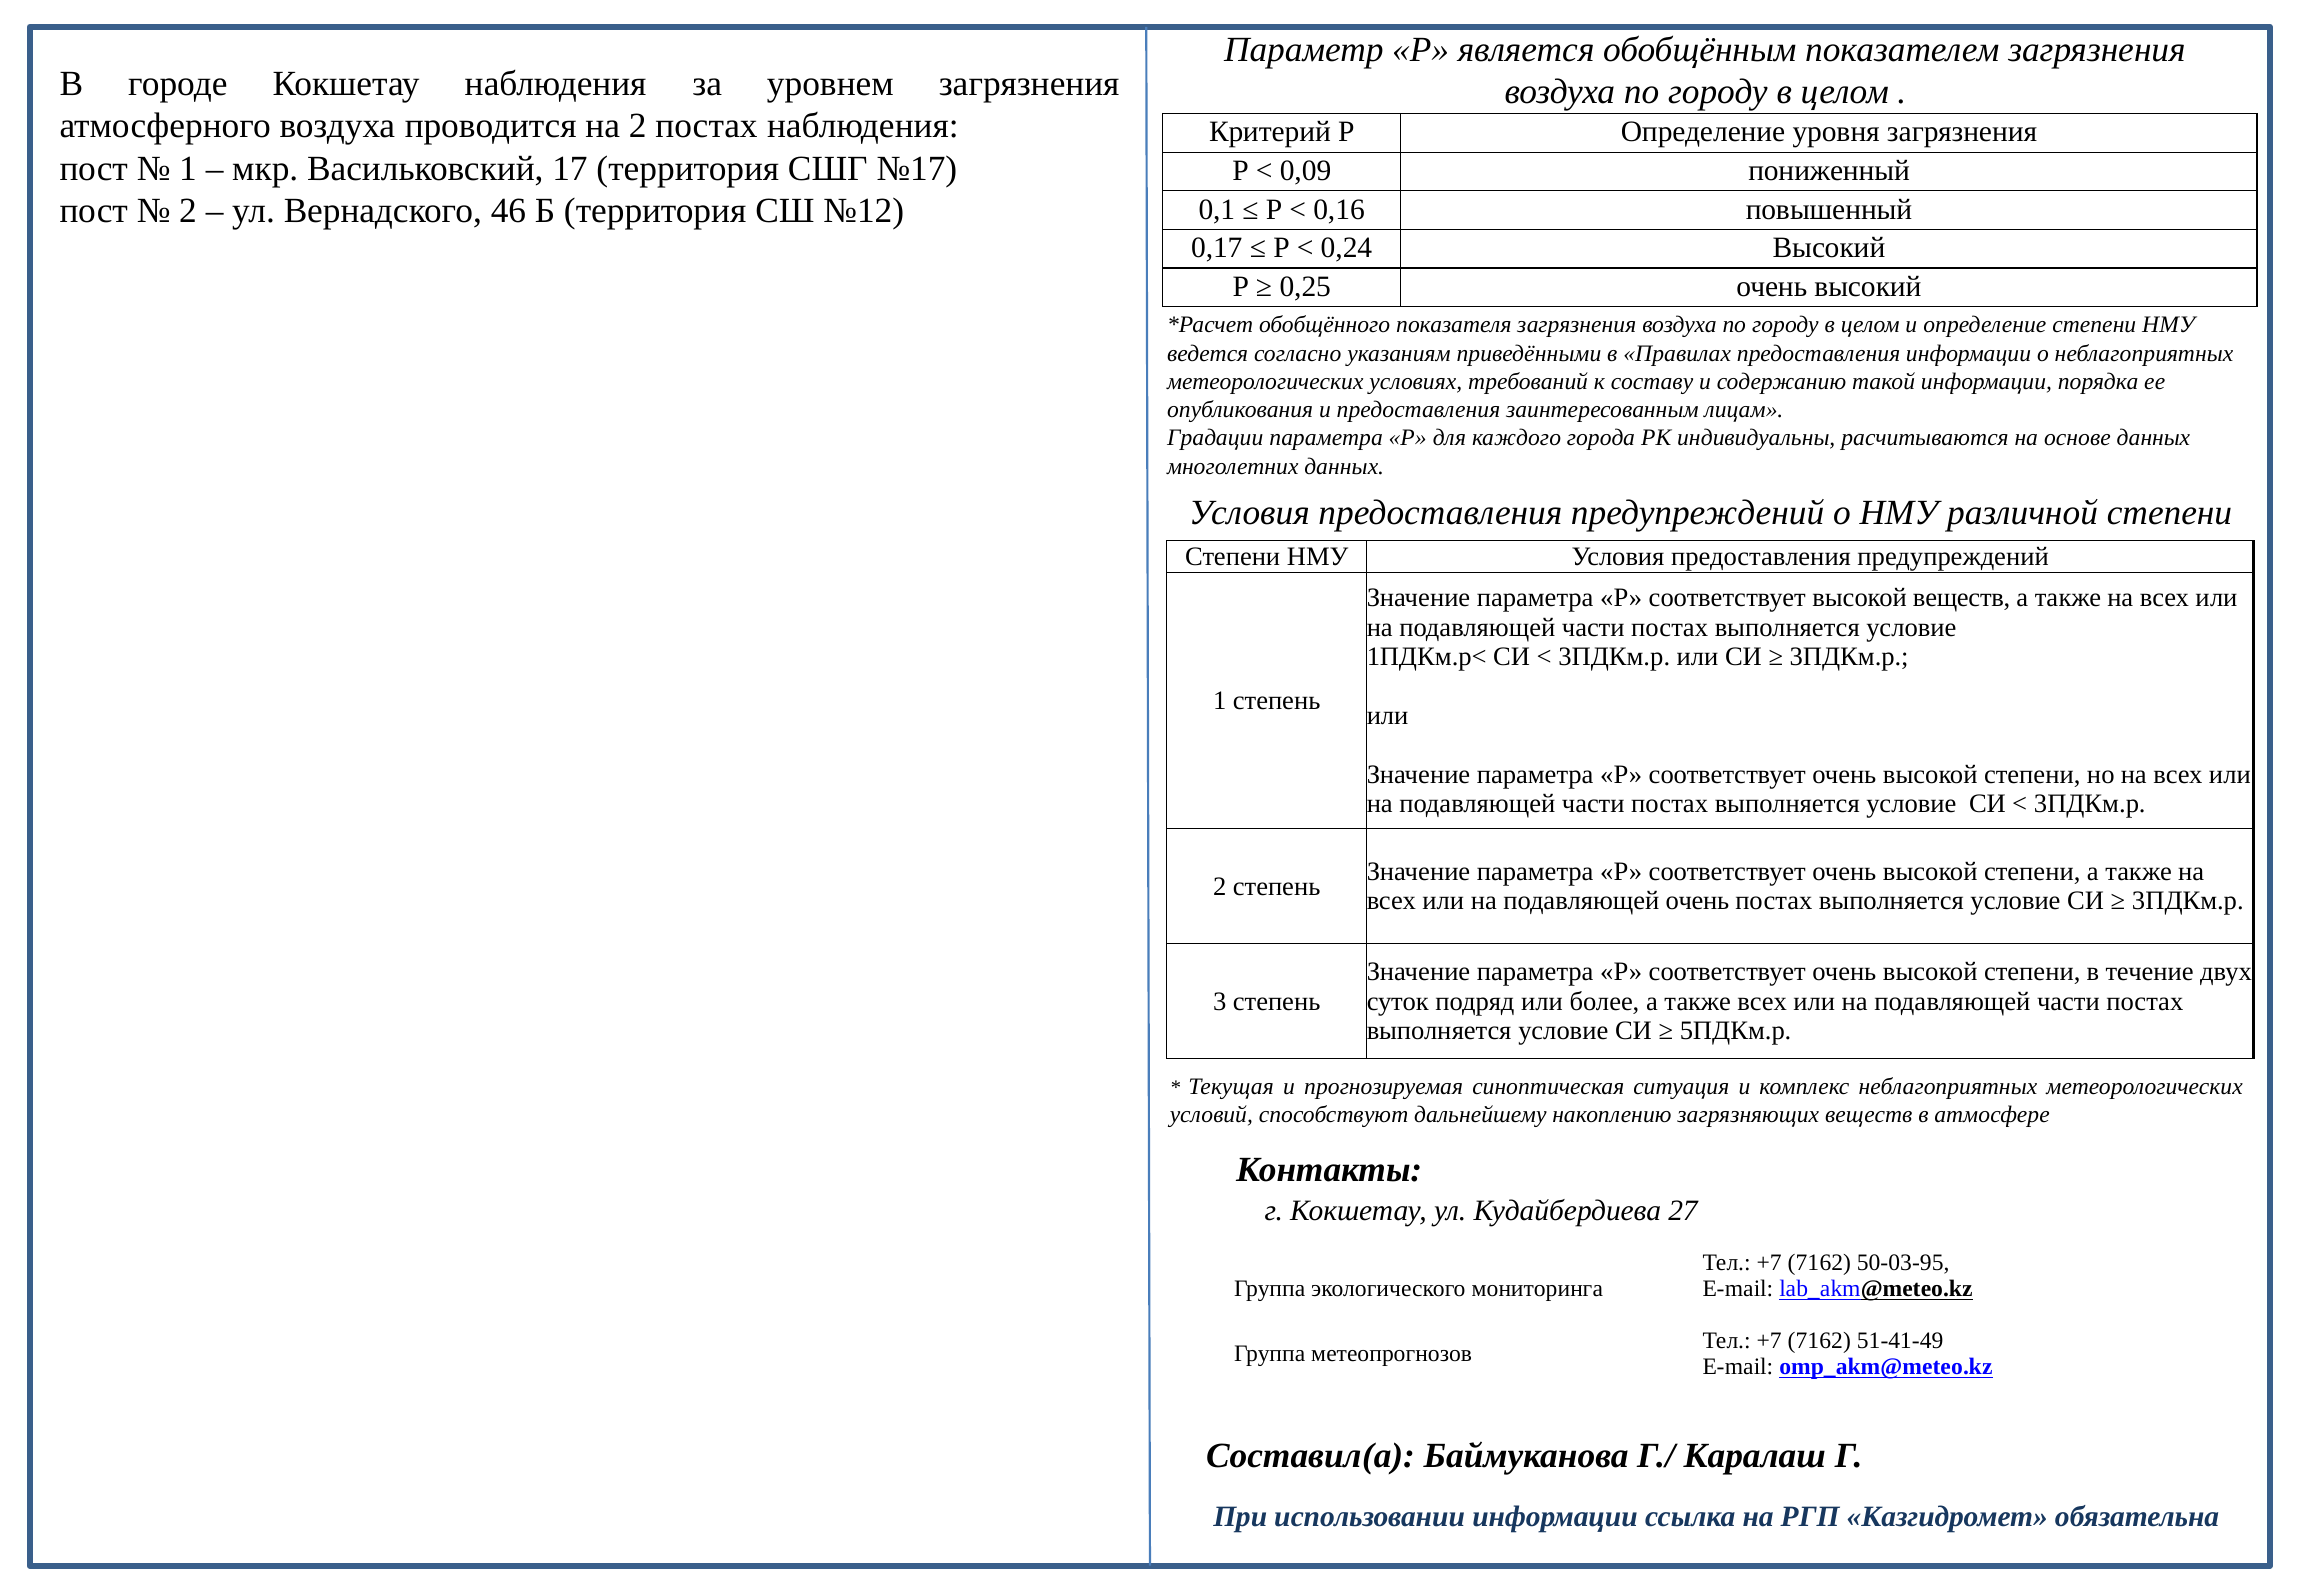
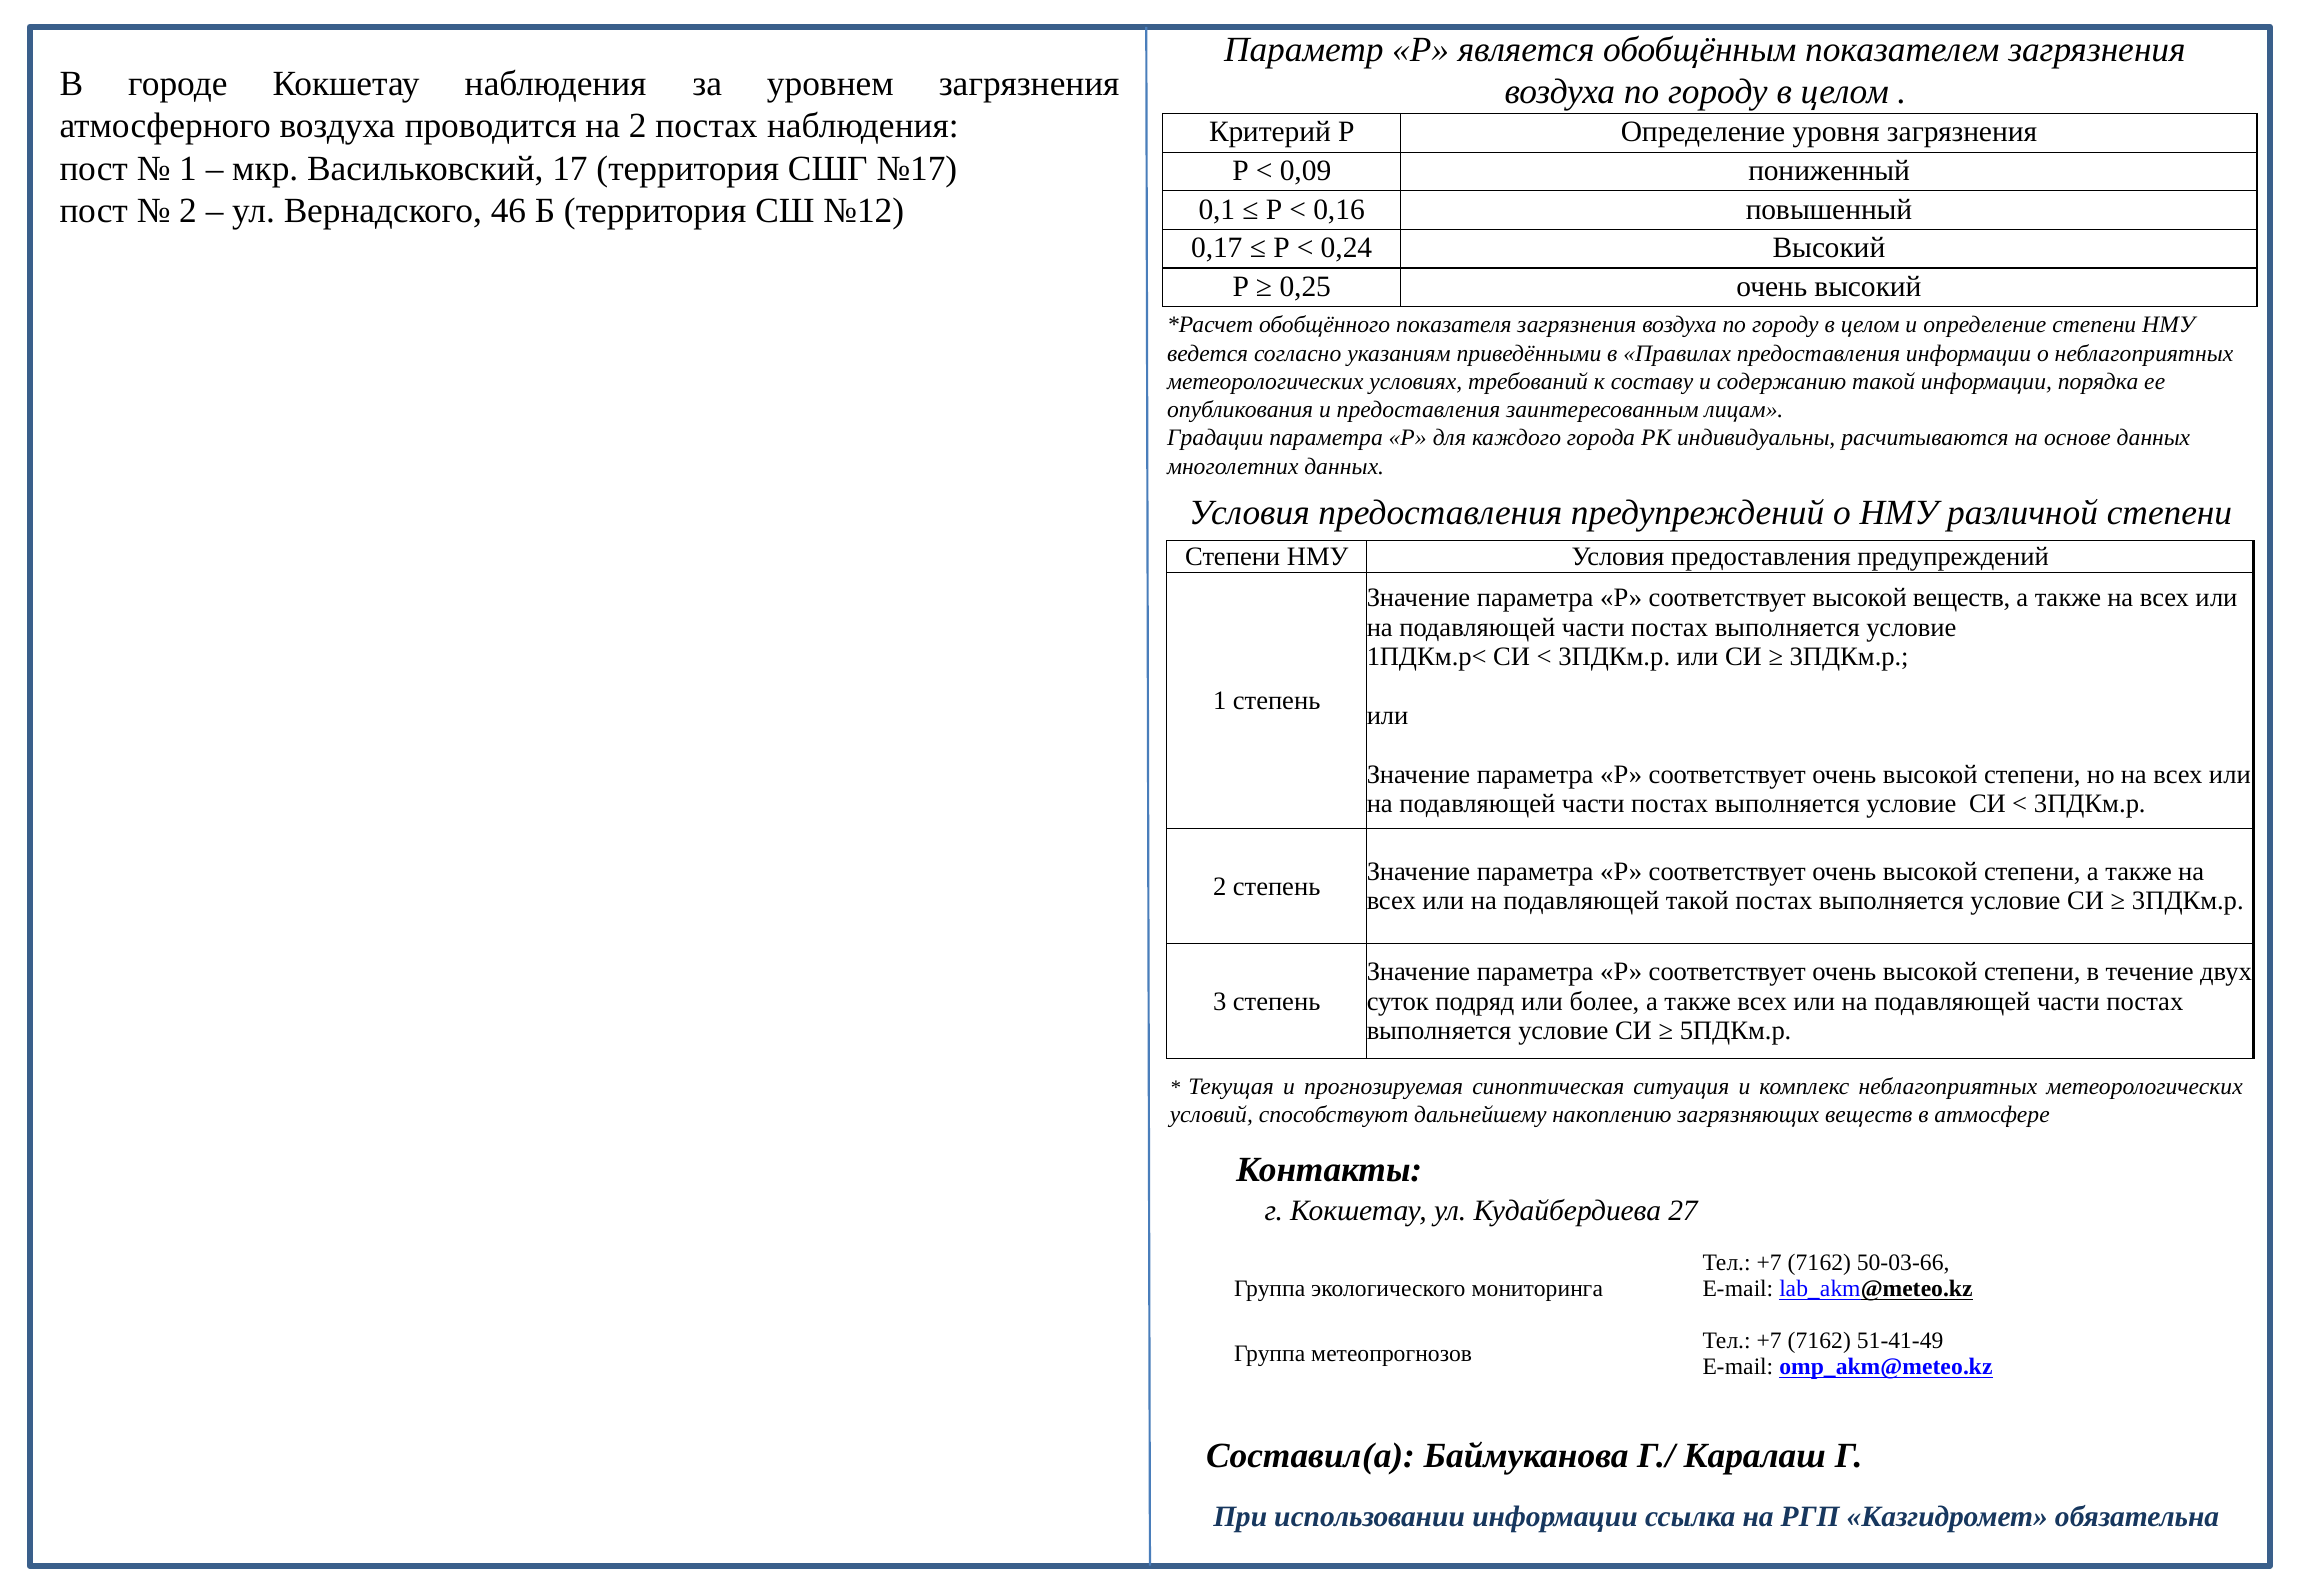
подавляющей очень: очень -> такой
50-03-95: 50-03-95 -> 50-03-66
